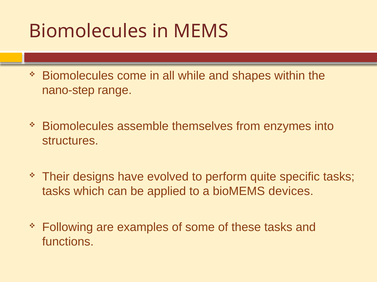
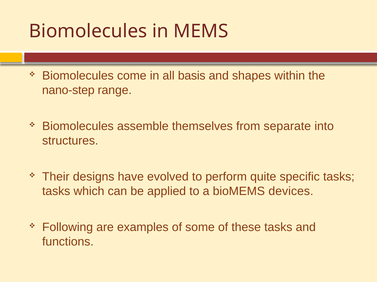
while: while -> basis
enzymes: enzymes -> separate
